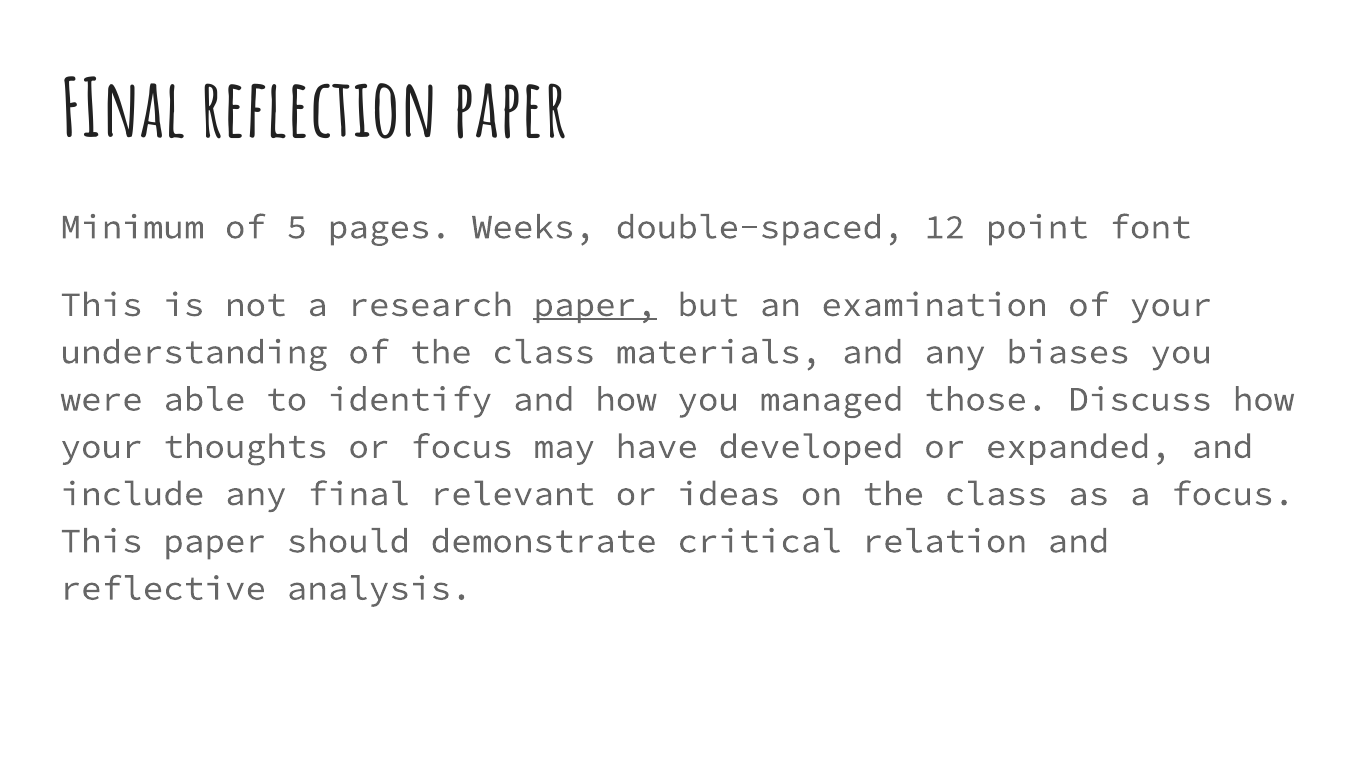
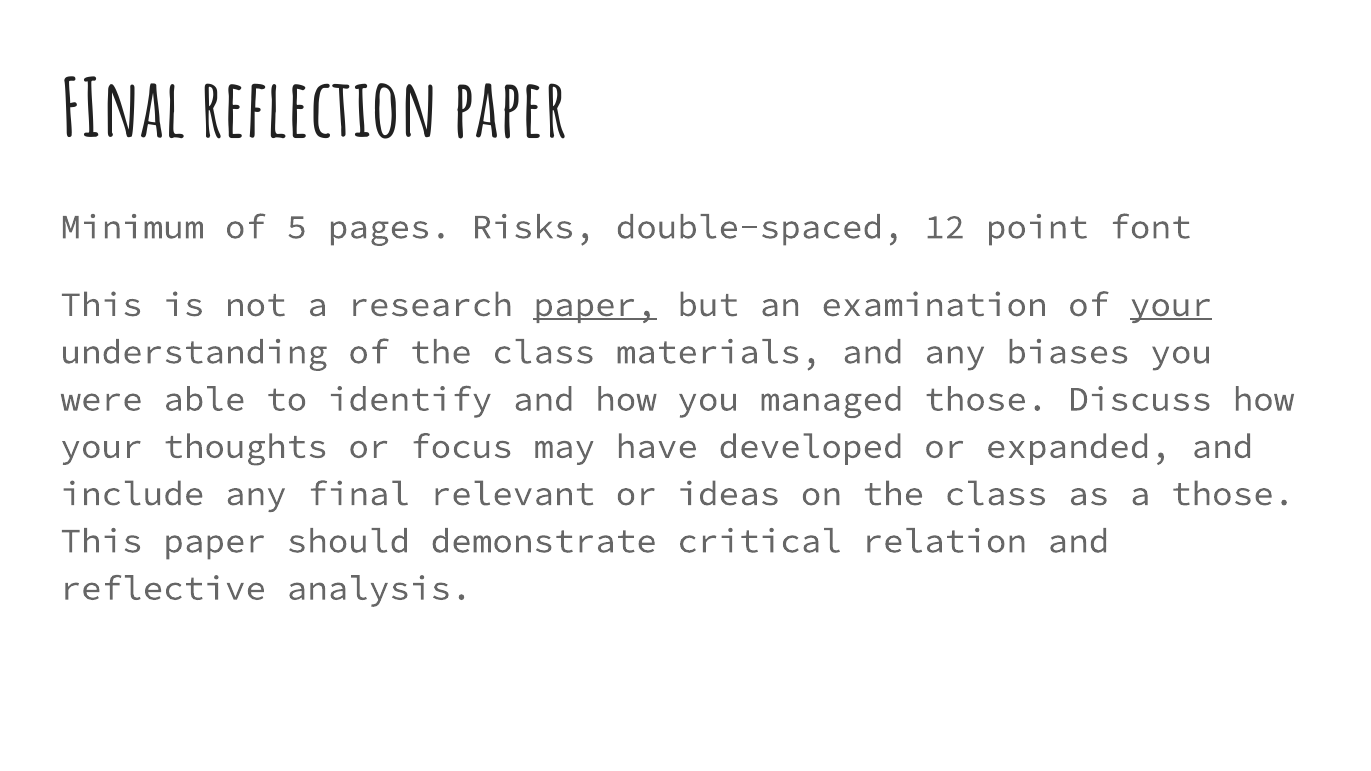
Weeks: Weeks -> Risks
your at (1171, 305) underline: none -> present
a focus: focus -> those
